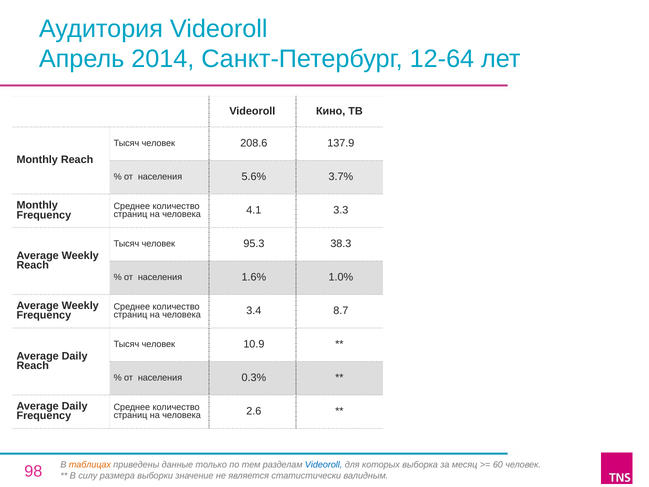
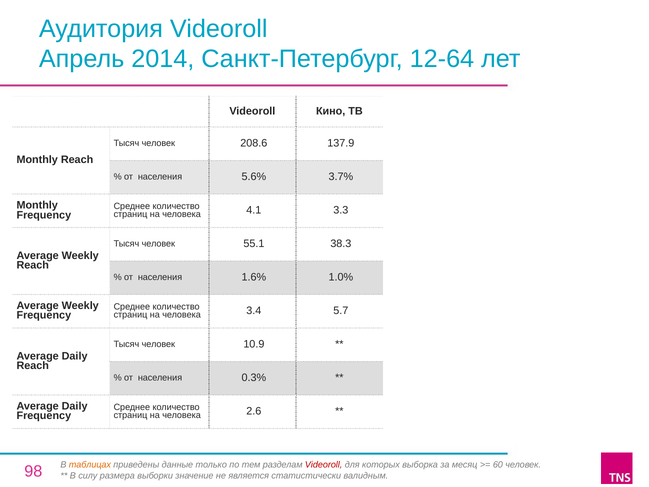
95.3: 95.3 -> 55.1
8.7: 8.7 -> 5.7
Videoroll at (324, 464) colour: blue -> red
